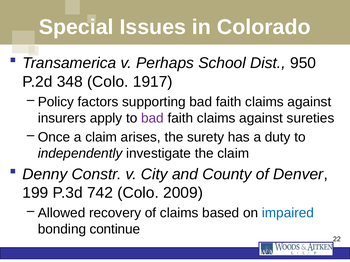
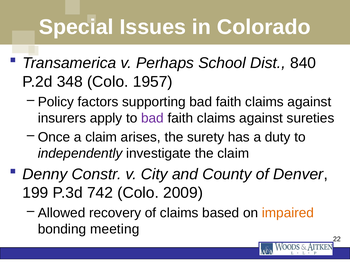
950: 950 -> 840
1917: 1917 -> 1957
impaired colour: blue -> orange
continue: continue -> meeting
